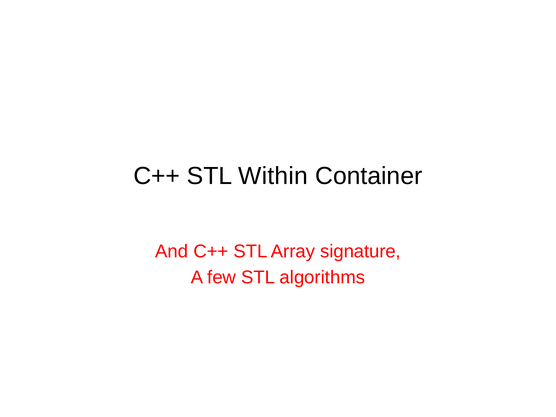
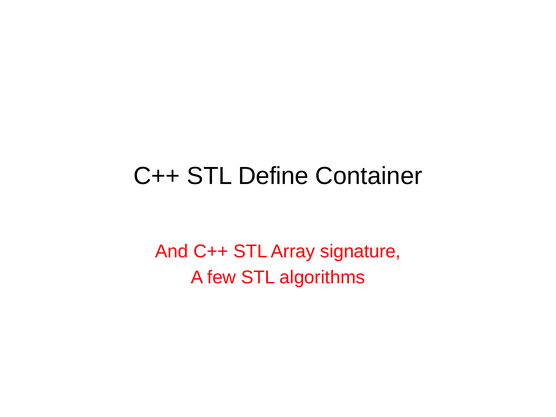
Within: Within -> Define
